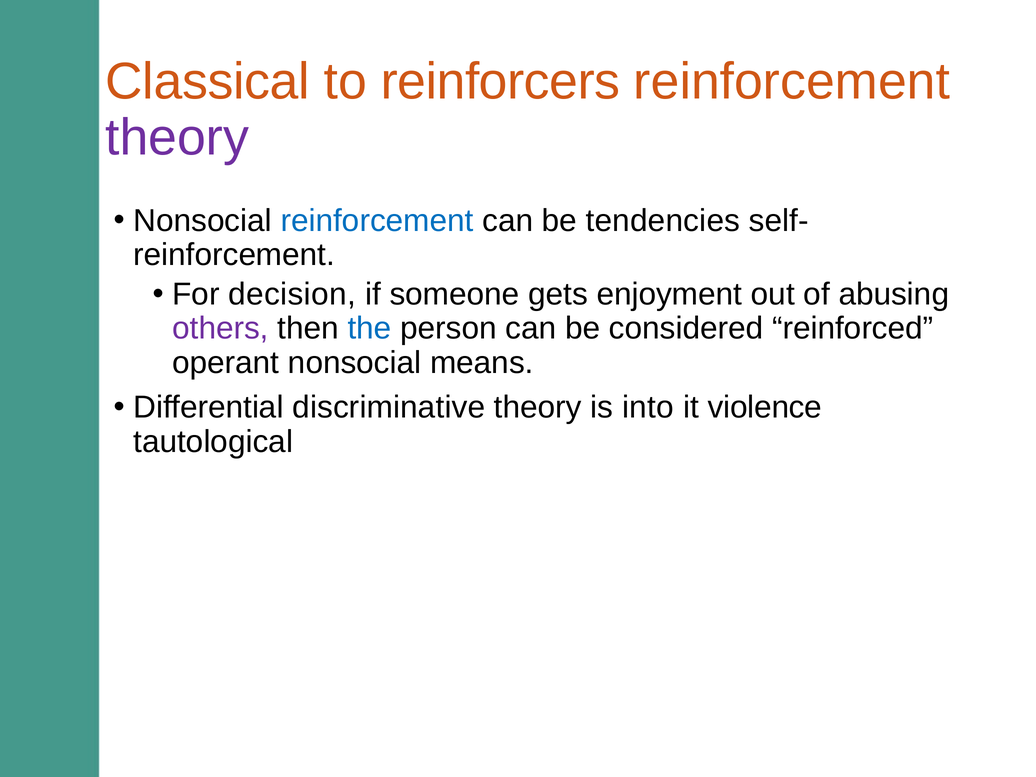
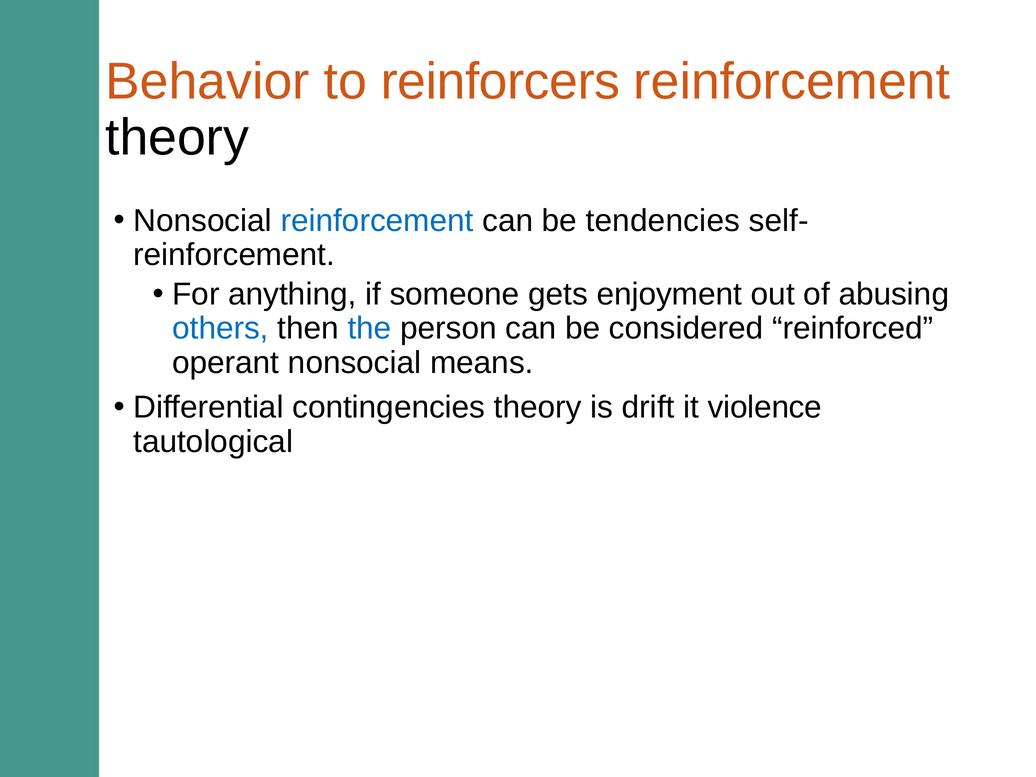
Classical: Classical -> Behavior
theory at (177, 138) colour: purple -> black
decision: decision -> anything
others colour: purple -> blue
discriminative: discriminative -> contingencies
into: into -> drift
